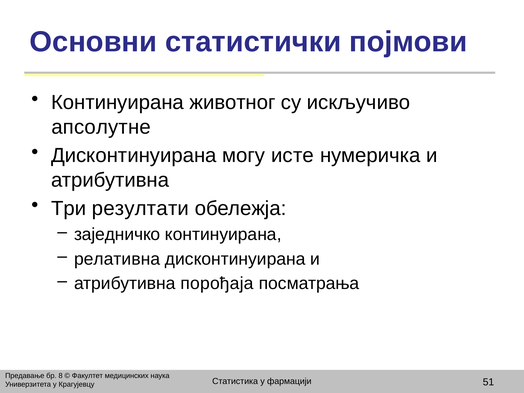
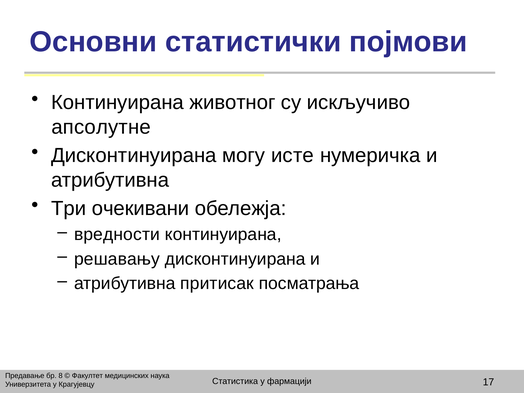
резултати: резултати -> очекивани
заједничко: заједничко -> вредности
релативна: релативна -> решавању
порођаја: порођаја -> притисак
51: 51 -> 17
